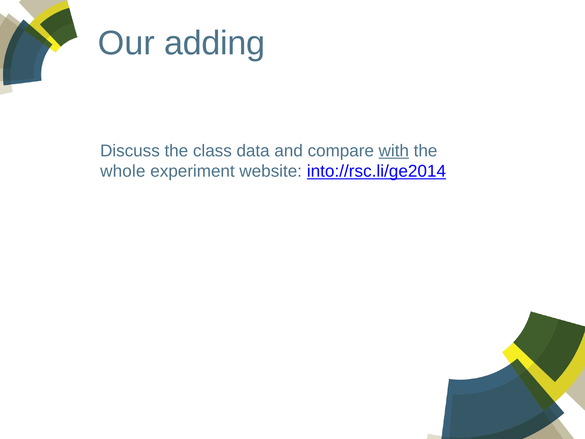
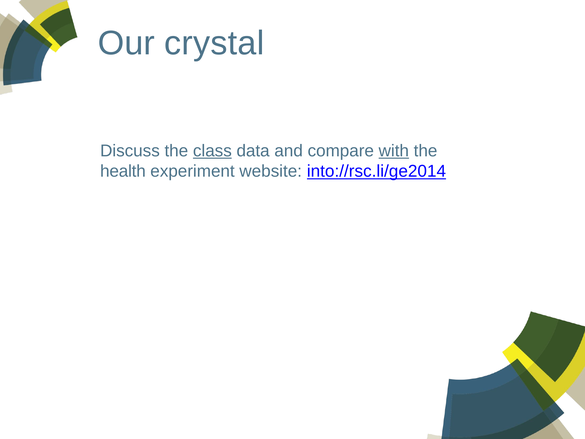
adding: adding -> crystal
class underline: none -> present
whole: whole -> health
